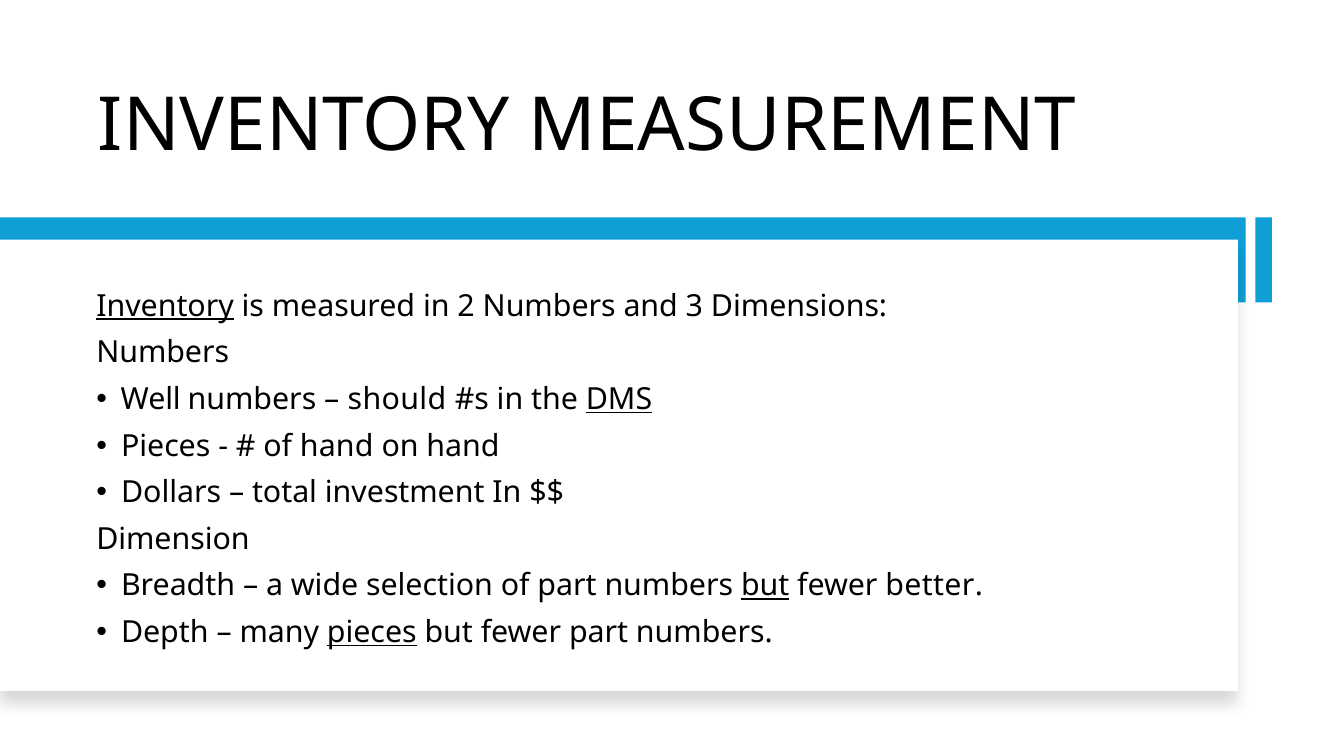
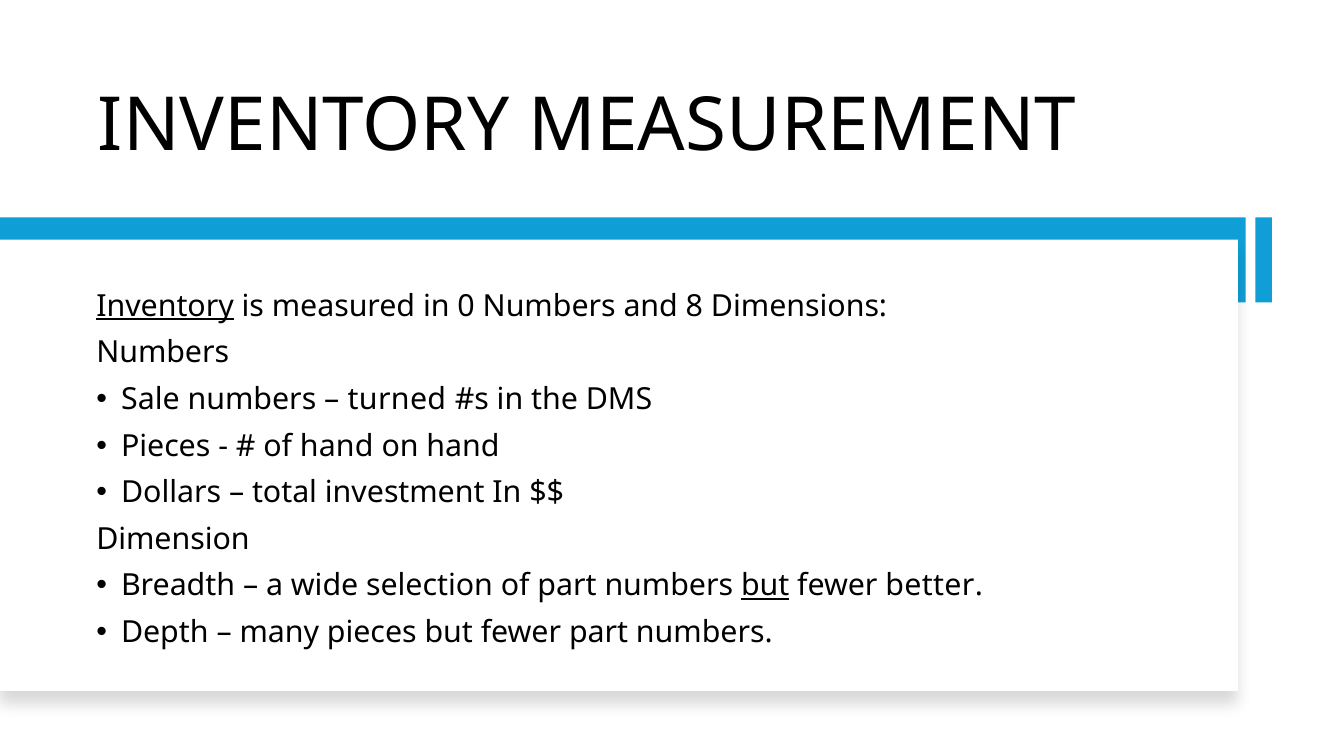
2: 2 -> 0
3: 3 -> 8
Well: Well -> Sale
should: should -> turned
DMS underline: present -> none
pieces at (372, 632) underline: present -> none
